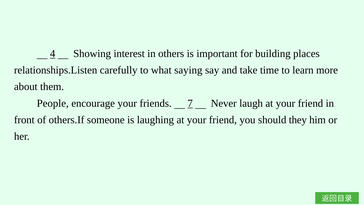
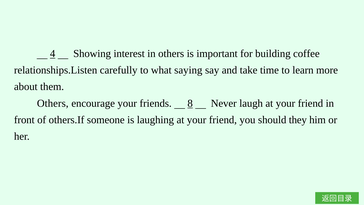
places: places -> coffee
People at (53, 103): People -> Others
7: 7 -> 8
